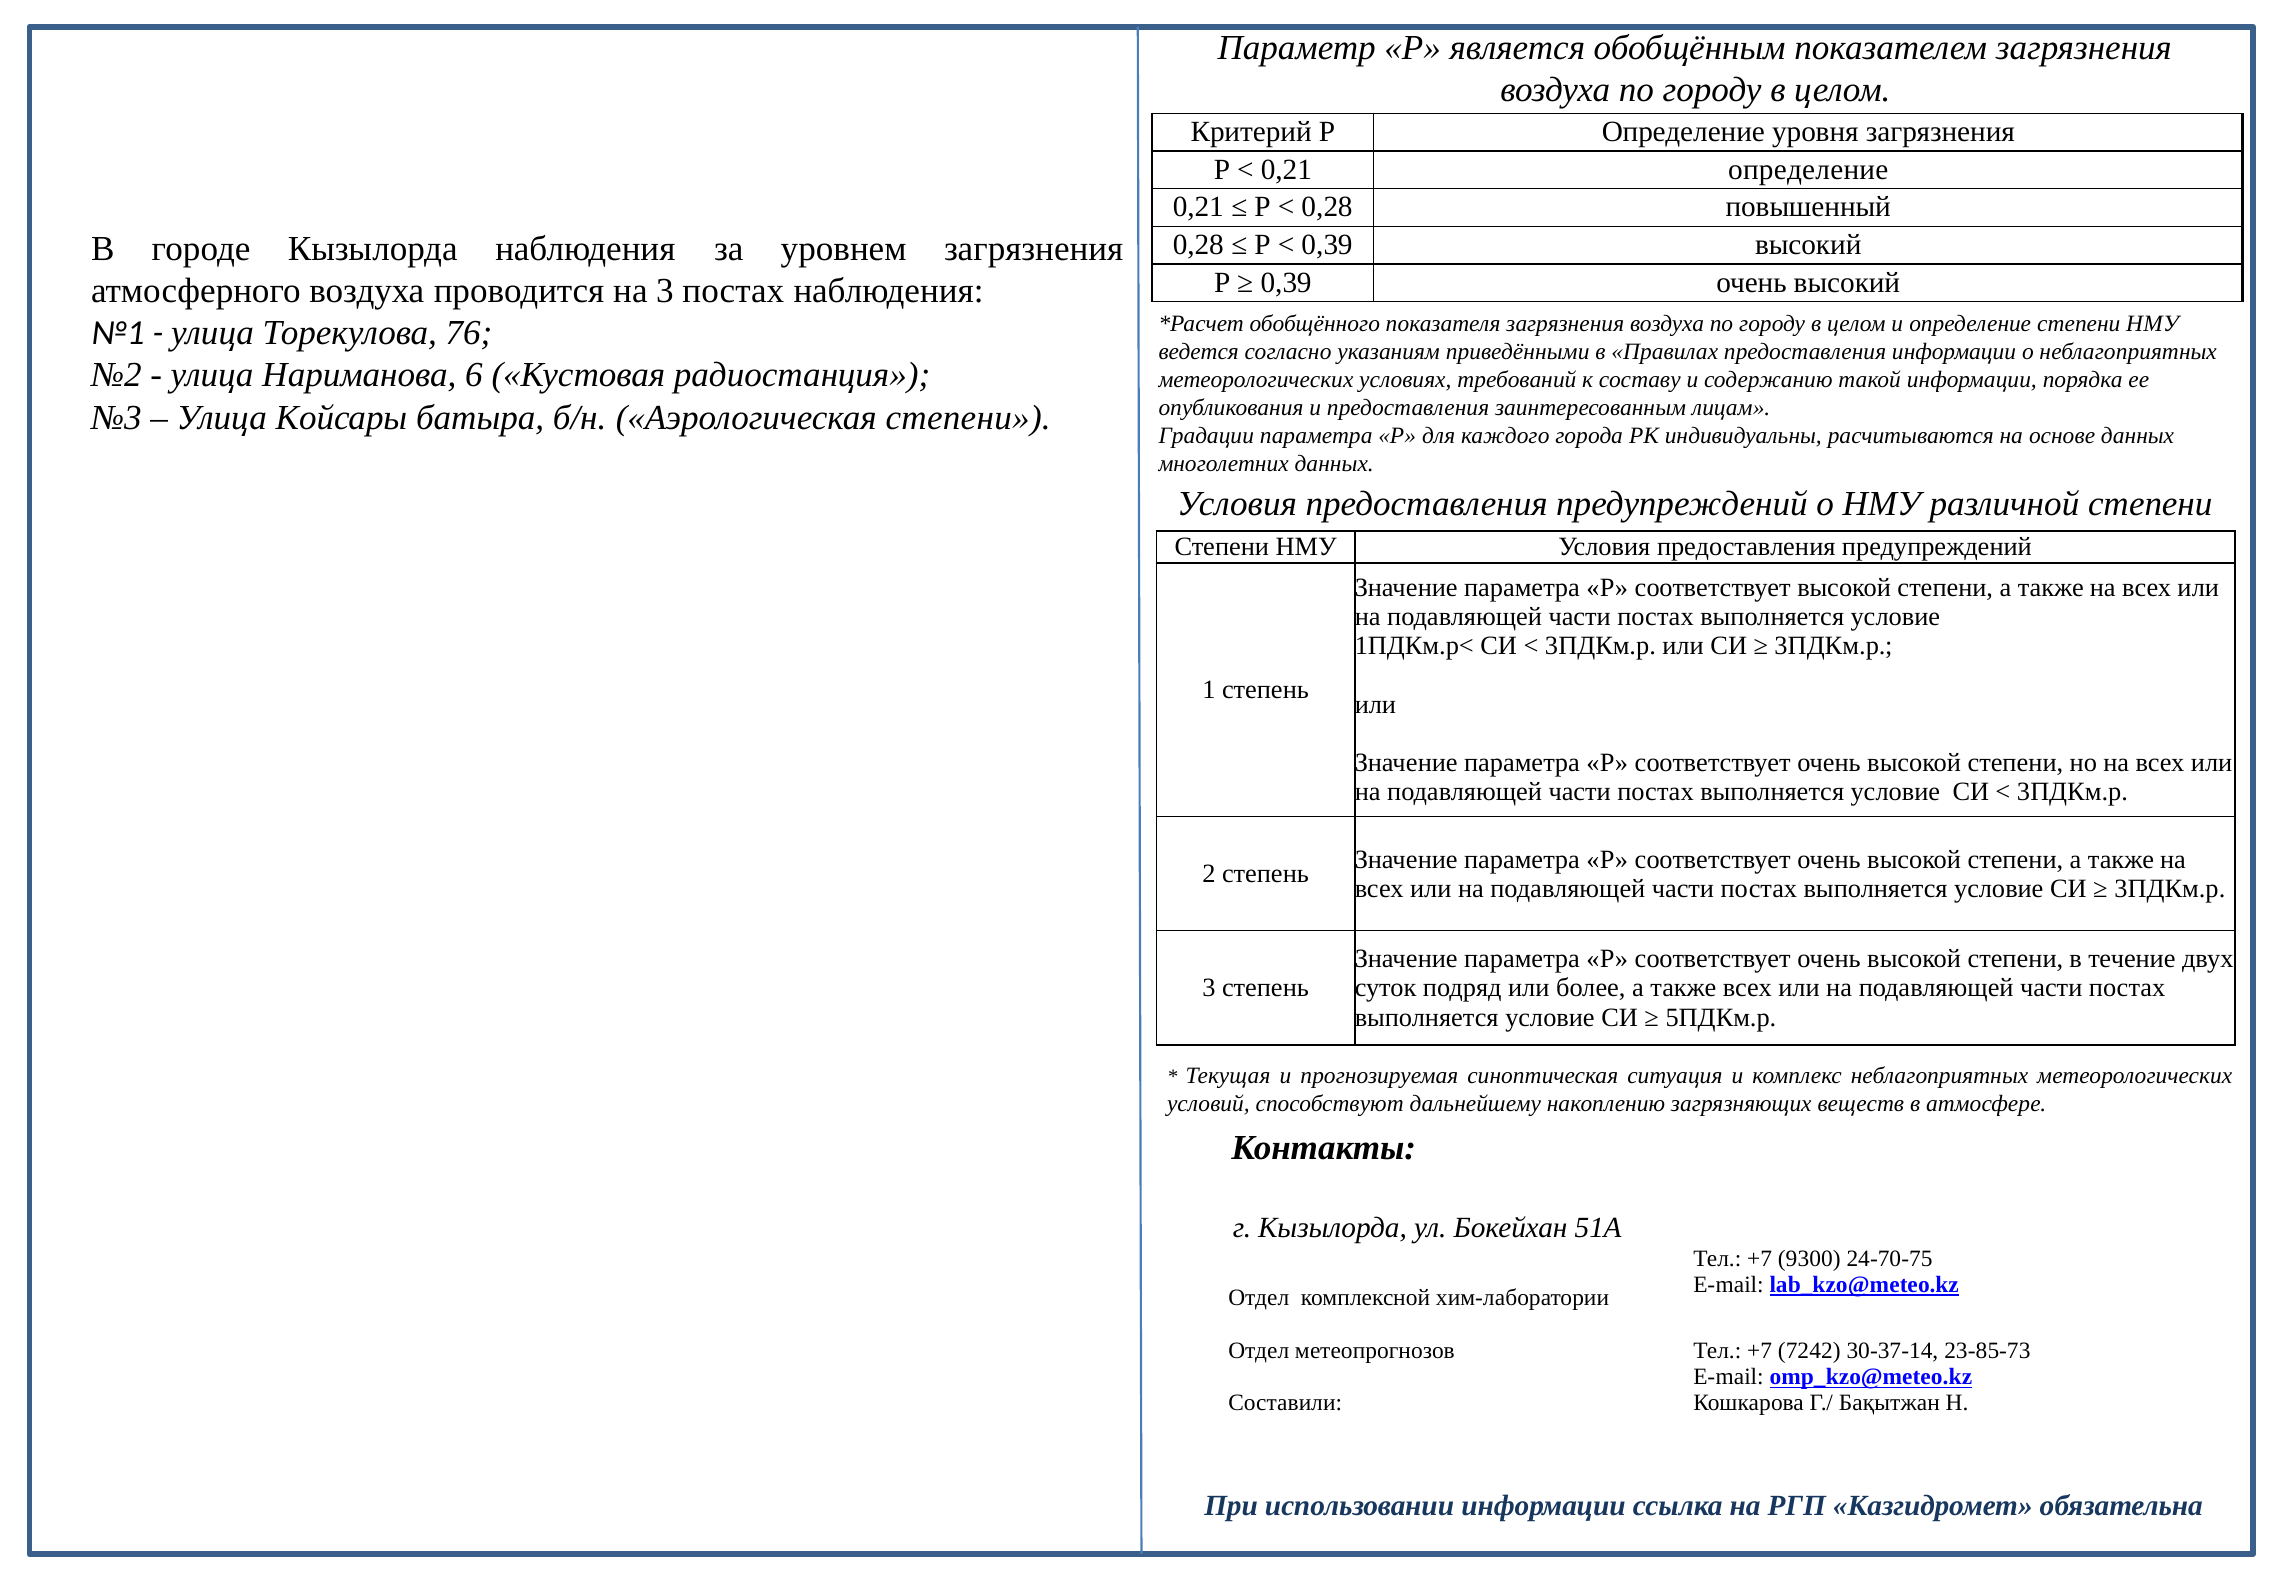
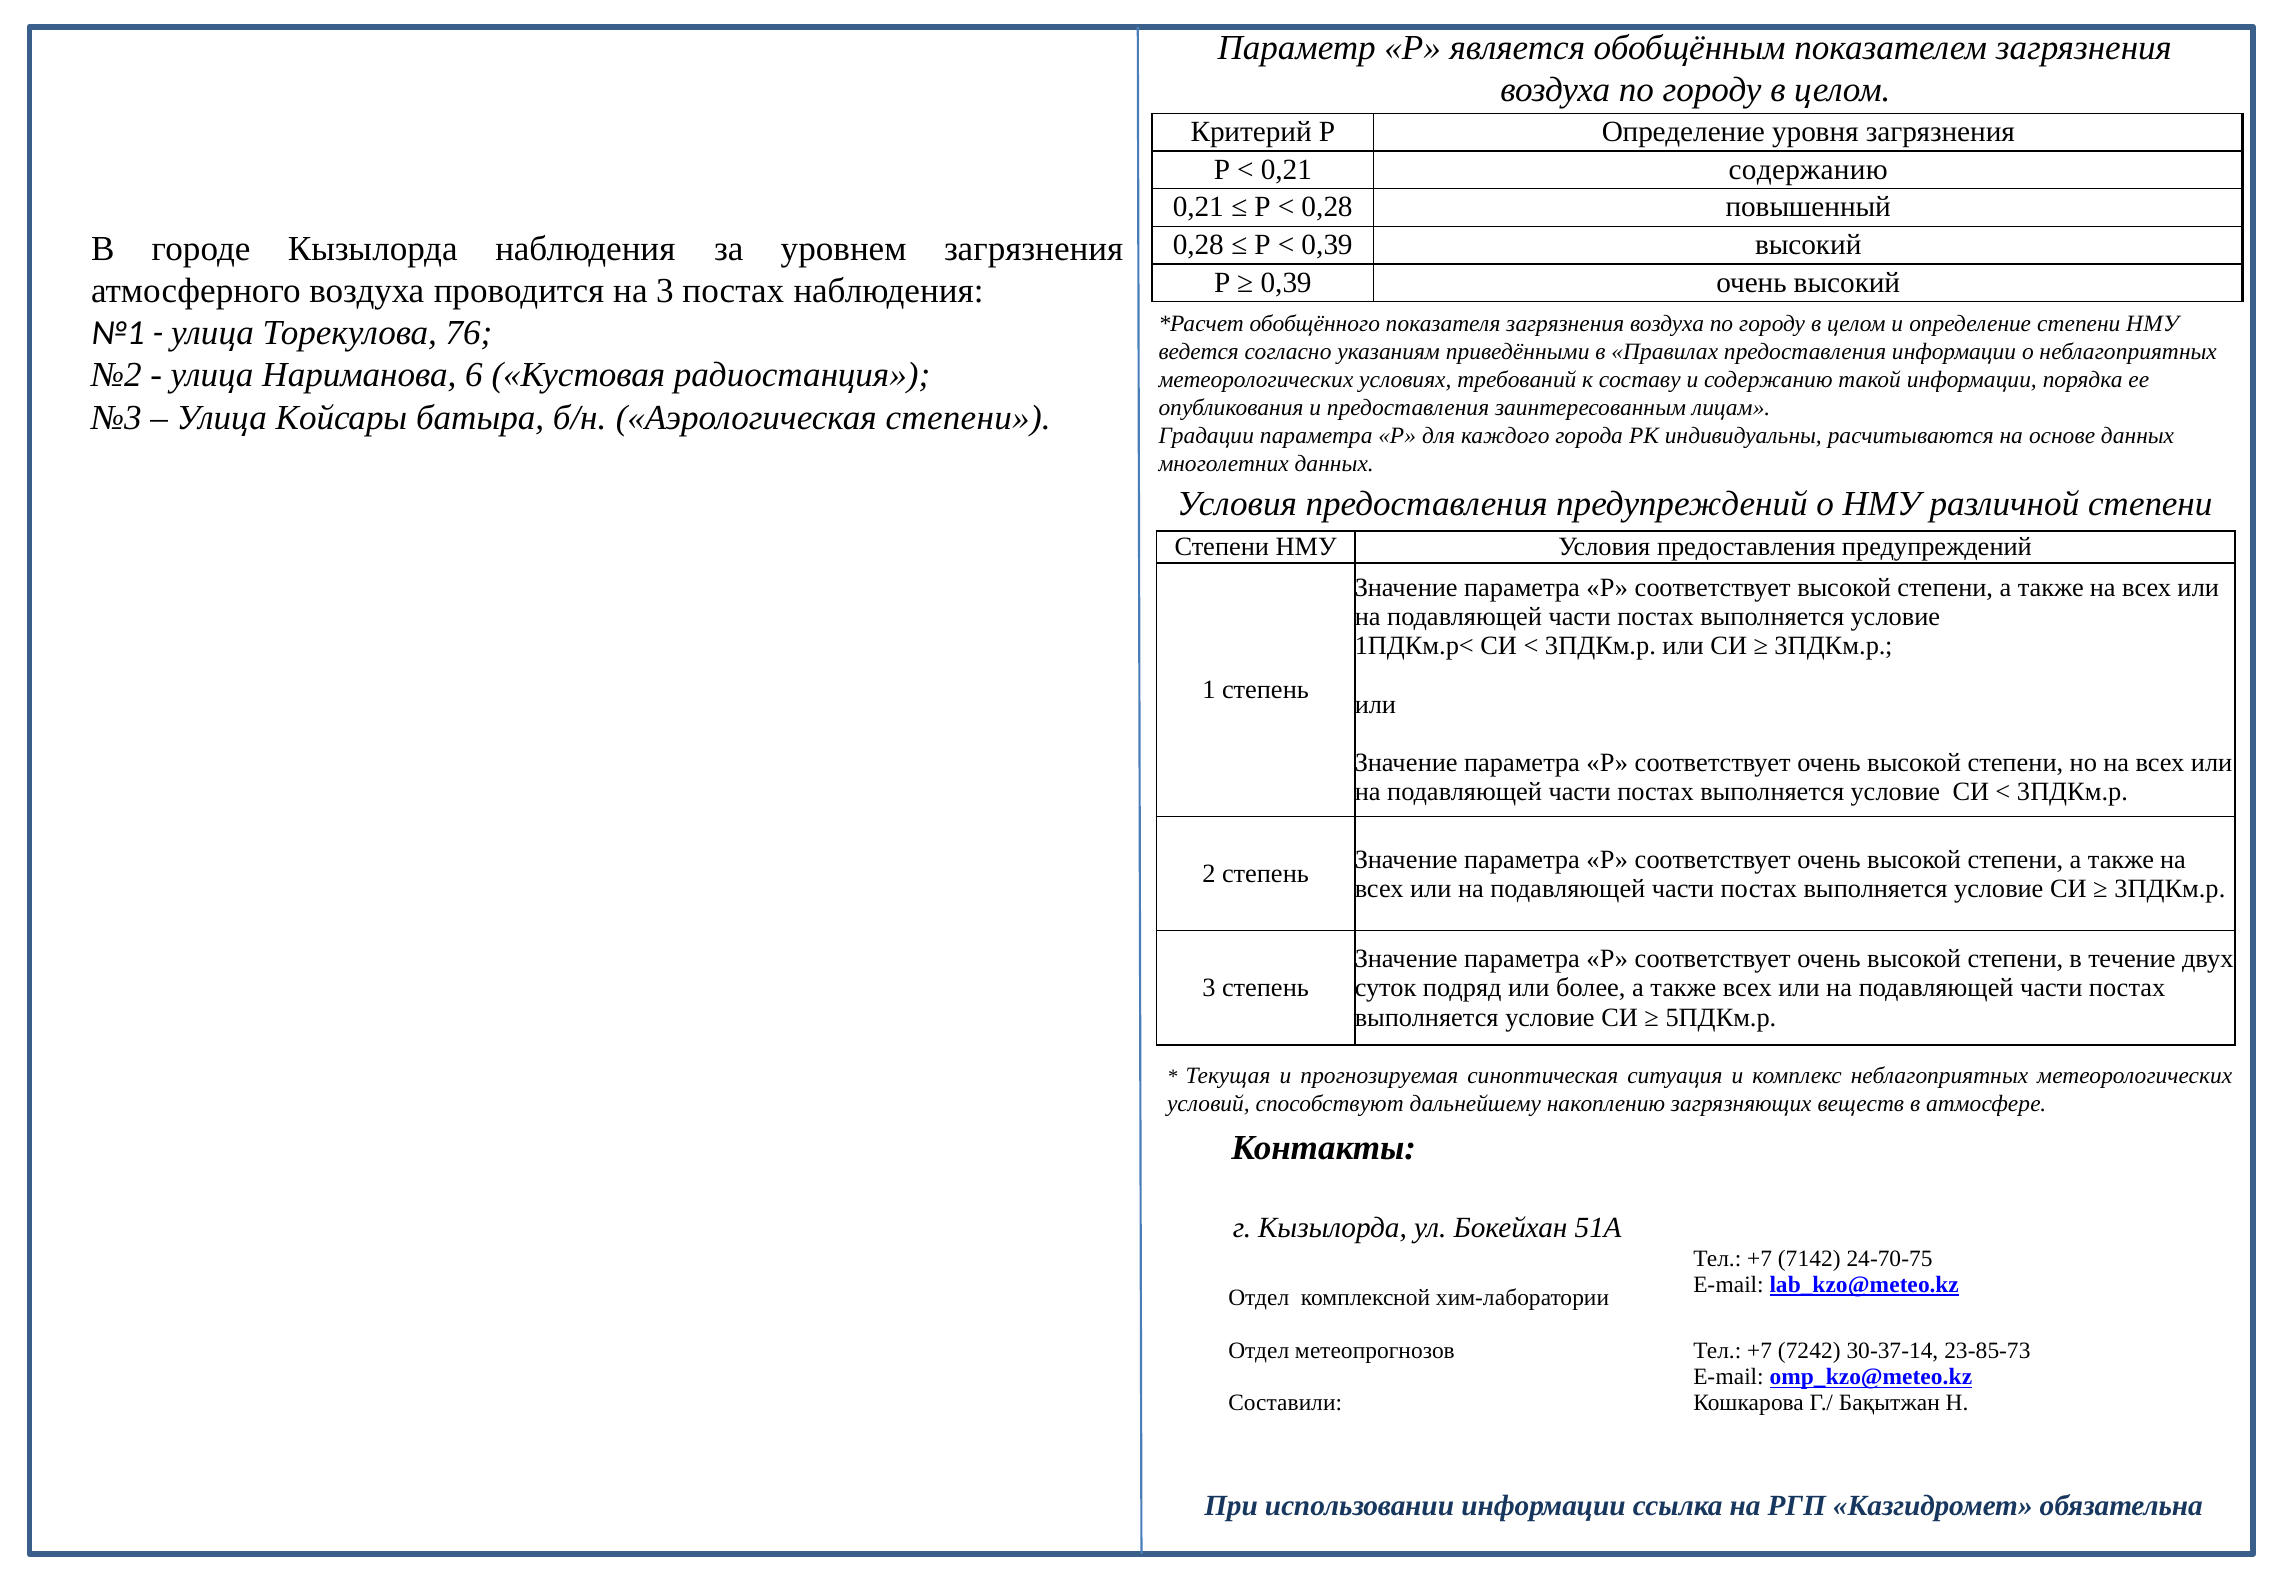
0,21 определение: определение -> содержанию
9300: 9300 -> 7142
